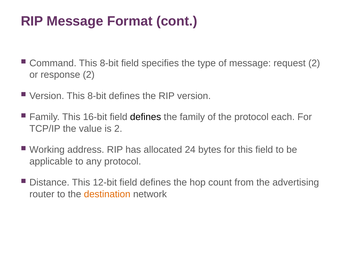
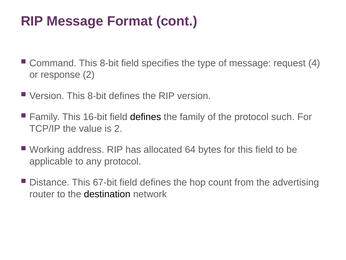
request 2: 2 -> 4
each: each -> such
24: 24 -> 64
12-bit: 12-bit -> 67-bit
destination colour: orange -> black
